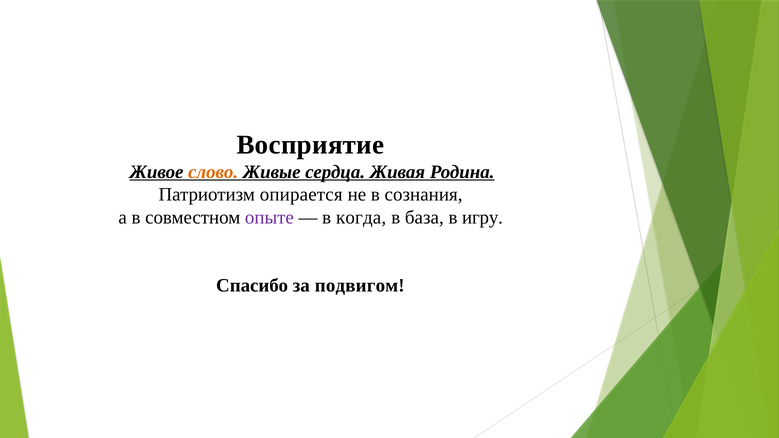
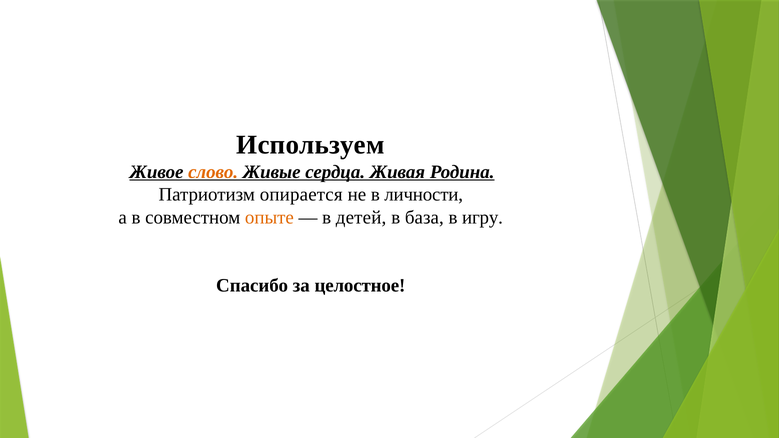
Восприятие: Восприятие -> Используем
сознания: сознания -> личности
опыте colour: purple -> orange
когда: когда -> детей
подвигом: подвигом -> целостное
